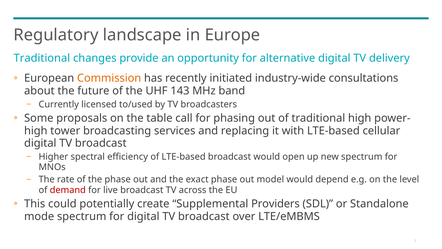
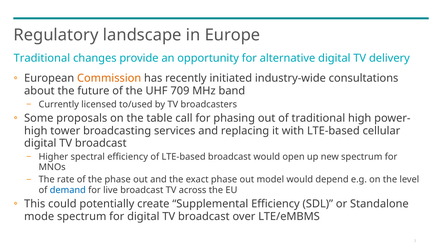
143: 143 -> 709
demand colour: red -> blue
Supplemental Providers: Providers -> Efficiency
